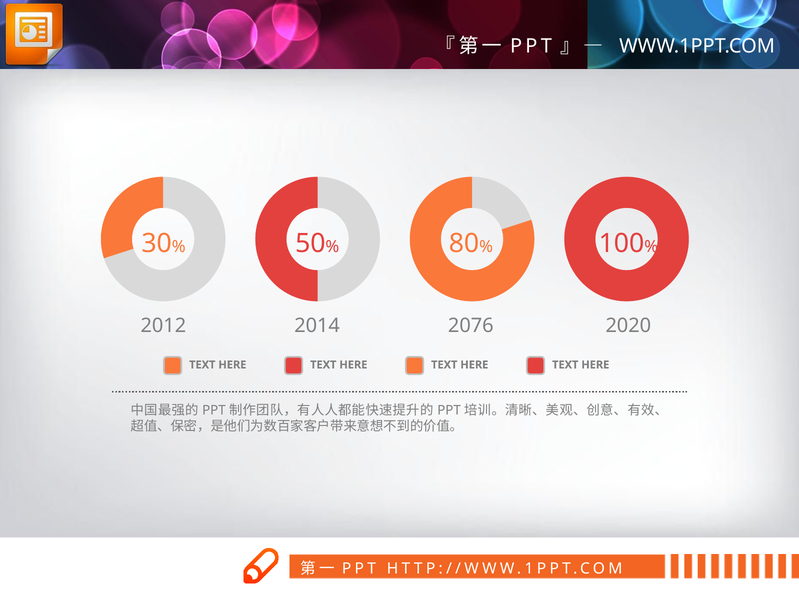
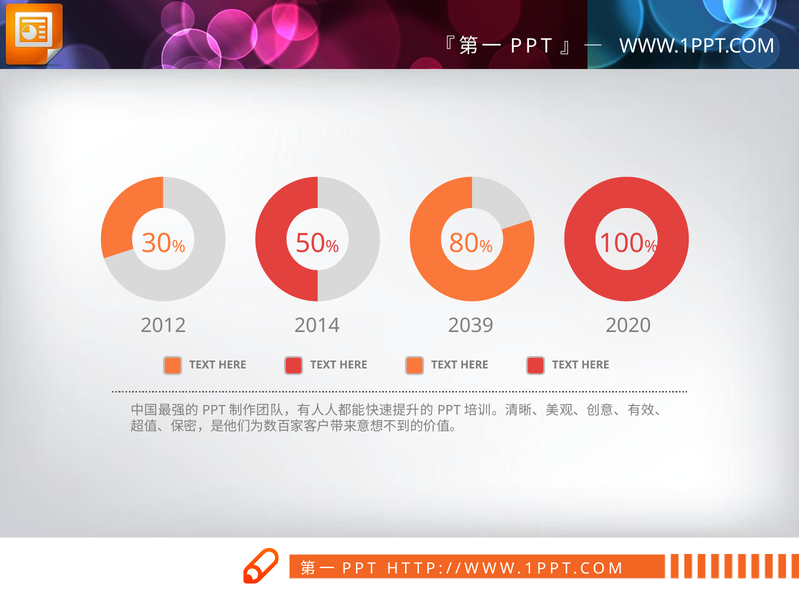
2076: 2076 -> 2039
